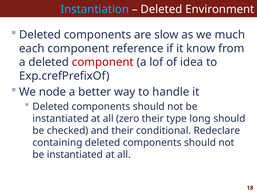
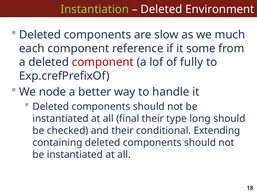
Instantiation colour: light blue -> light green
know: know -> some
idea: idea -> fully
zero: zero -> final
Redeclare: Redeclare -> Extending
